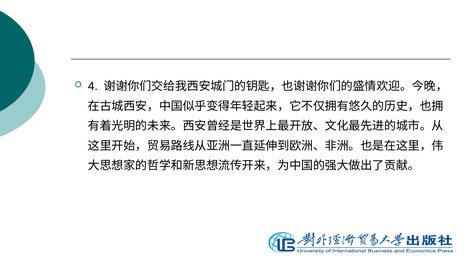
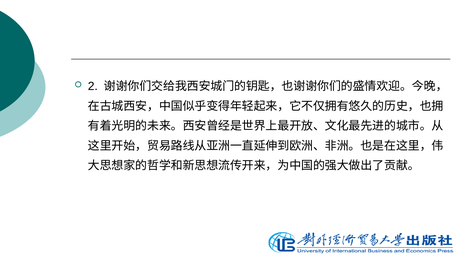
4: 4 -> 2
